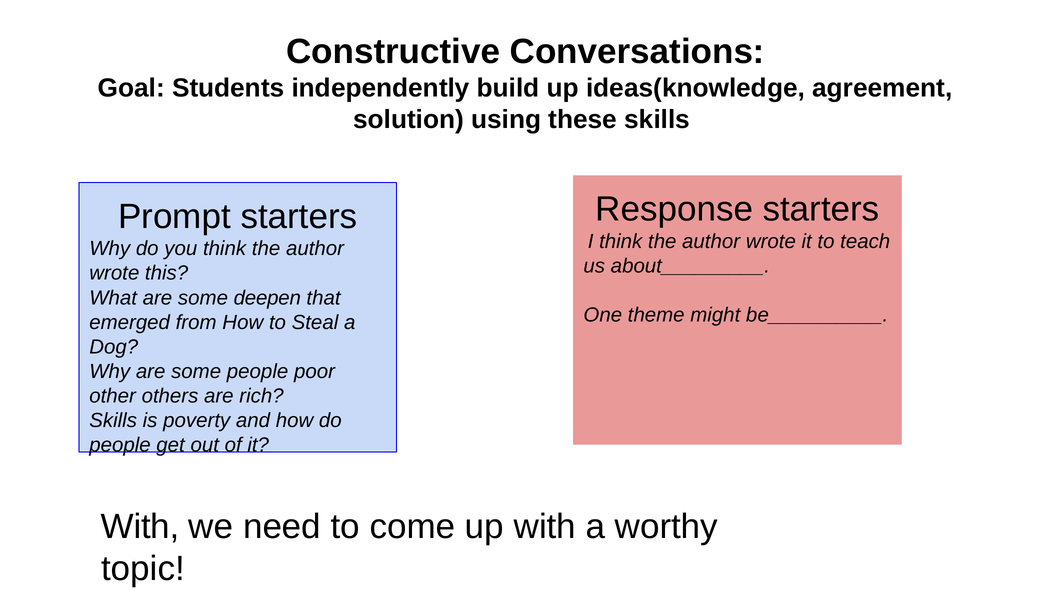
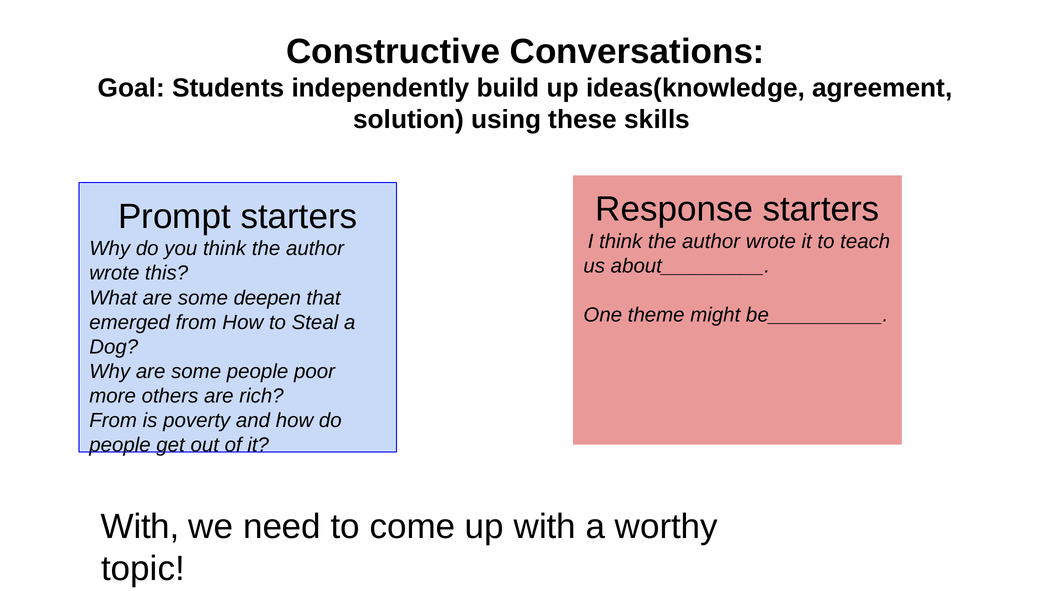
other: other -> more
Skills at (113, 421): Skills -> From
